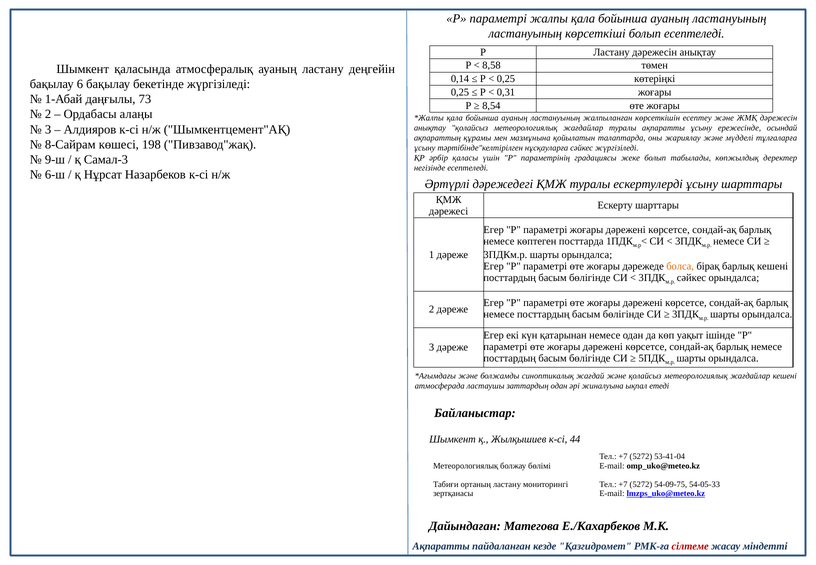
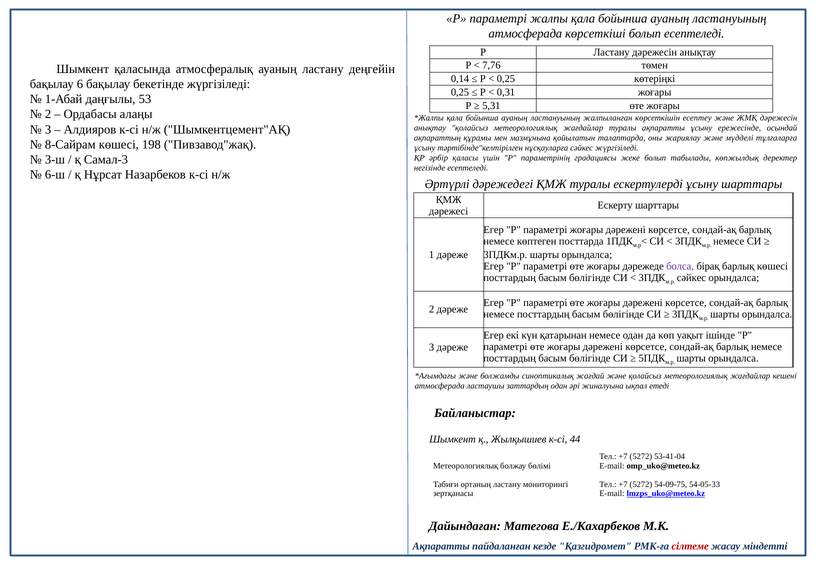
ластануының at (525, 34): ластануының -> атмосферада
8,58: 8,58 -> 7,76
73: 73 -> 53
8,54: 8,54 -> 5,31
9-ш: 9-ш -> 3-ш
болса colour: orange -> purple
барлық кешені: кешені -> көшесі
